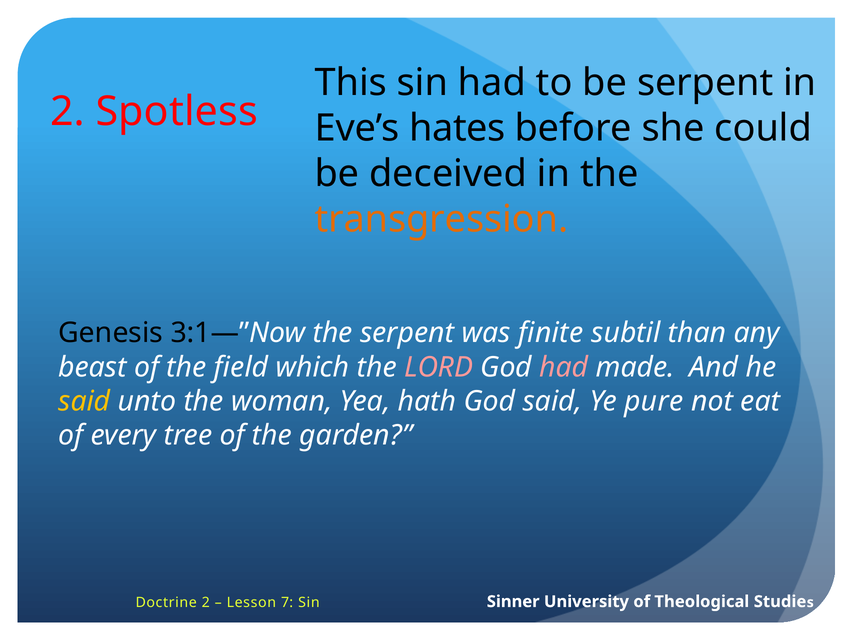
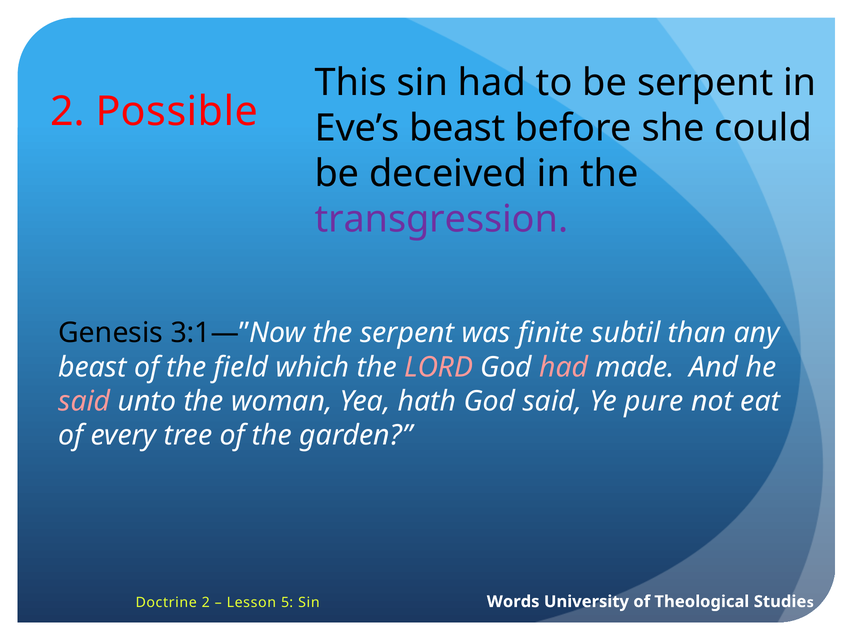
Spotless: Spotless -> Possible
Eve’s hates: hates -> beast
transgression colour: orange -> purple
said at (84, 401) colour: yellow -> pink
7: 7 -> 5
Sinner: Sinner -> Words
